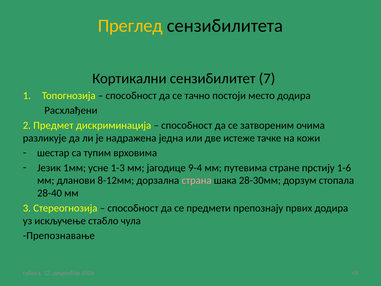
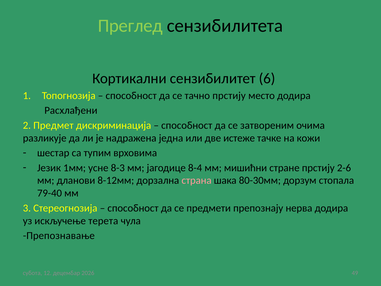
Преглед colour: yellow -> light green
7: 7 -> 6
тачно постоји: постоји -> прстију
1-3: 1-3 -> 8-3
9-4: 9-4 -> 8-4
путевима: путевима -> мишићни
1-6: 1-6 -> 2-6
28-30мм: 28-30мм -> 80-30мм
28-40: 28-40 -> 79-40
првих: првих -> нерва
стабло: стабло -> терета
